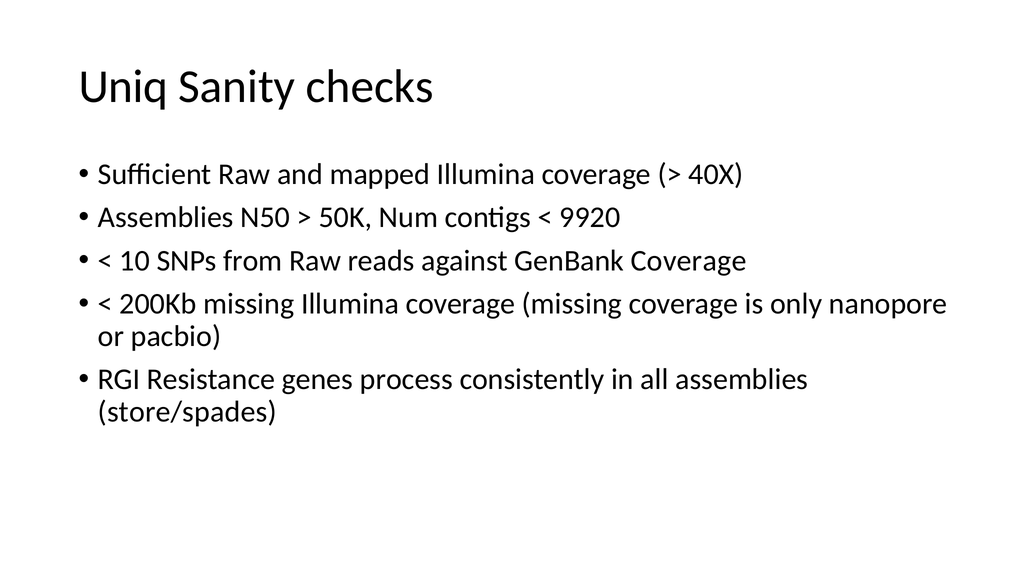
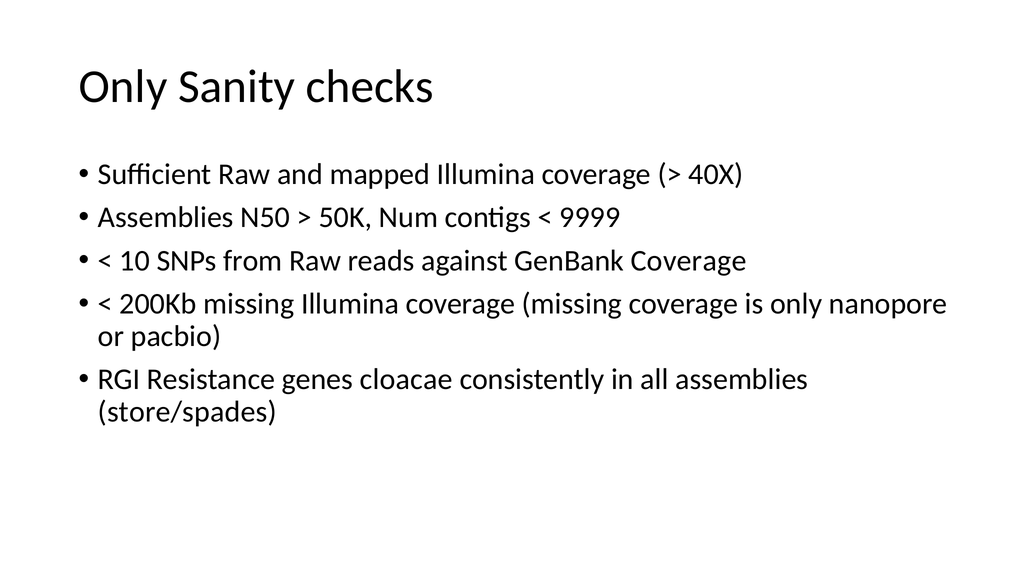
Uniq at (123, 87): Uniq -> Only
9920: 9920 -> 9999
process: process -> cloacae
